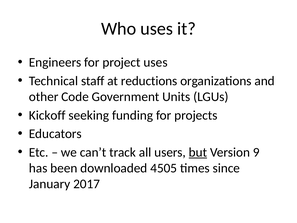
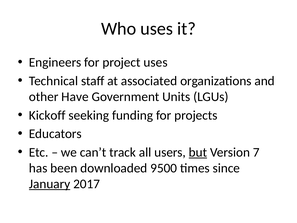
reductions: reductions -> associated
Code: Code -> Have
9: 9 -> 7
4505: 4505 -> 9500
January underline: none -> present
